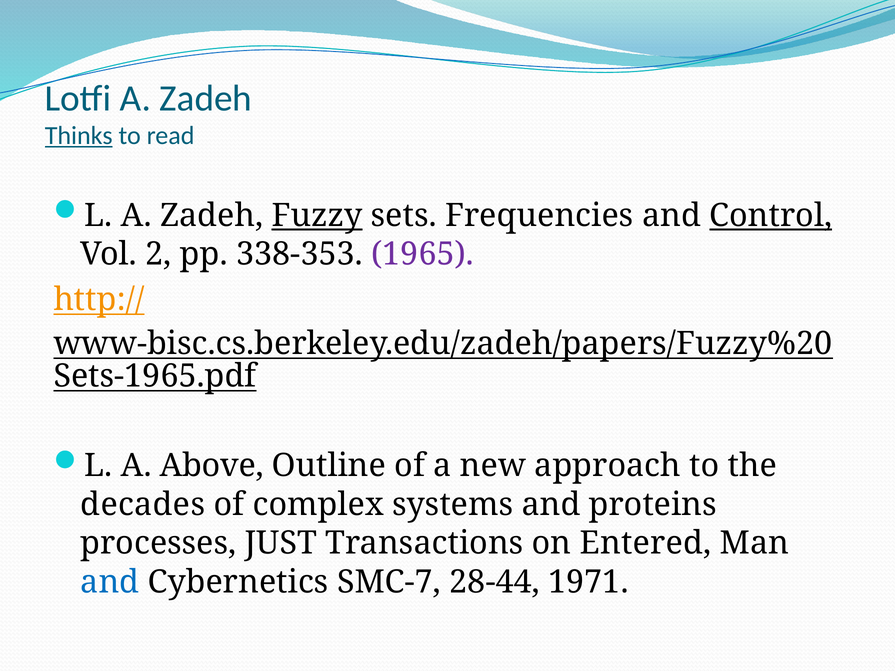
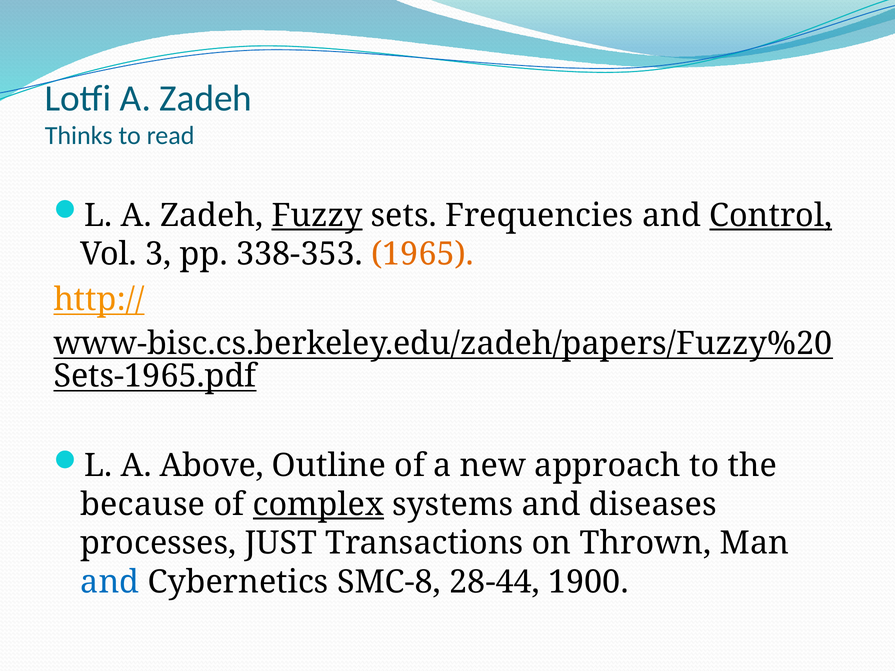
Thinks underline: present -> none
2: 2 -> 3
1965 colour: purple -> orange
decades: decades -> because
complex underline: none -> present
proteins: proteins -> diseases
Entered: Entered -> Thrown
SMC-7: SMC-7 -> SMC-8
1971: 1971 -> 1900
